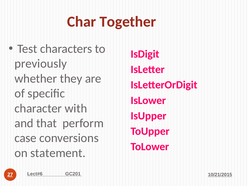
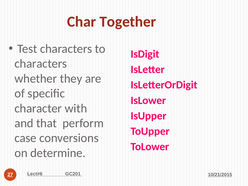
previously at (41, 64): previously -> characters
statement: statement -> determine
